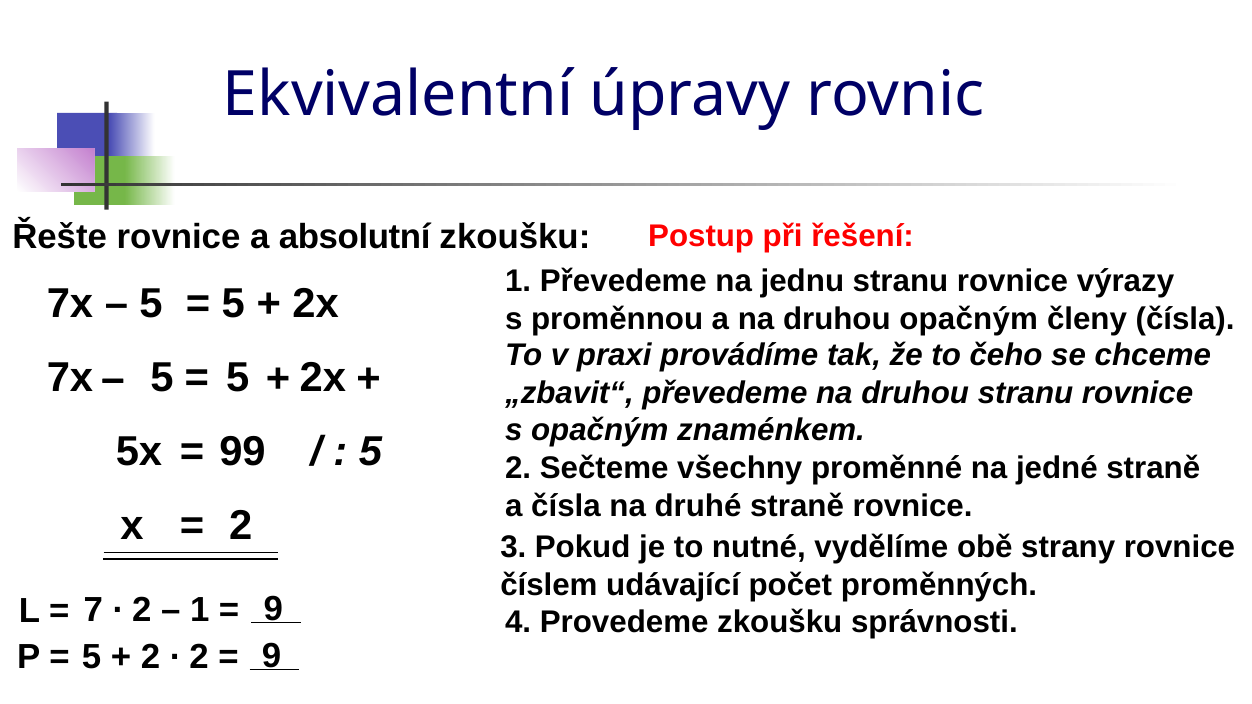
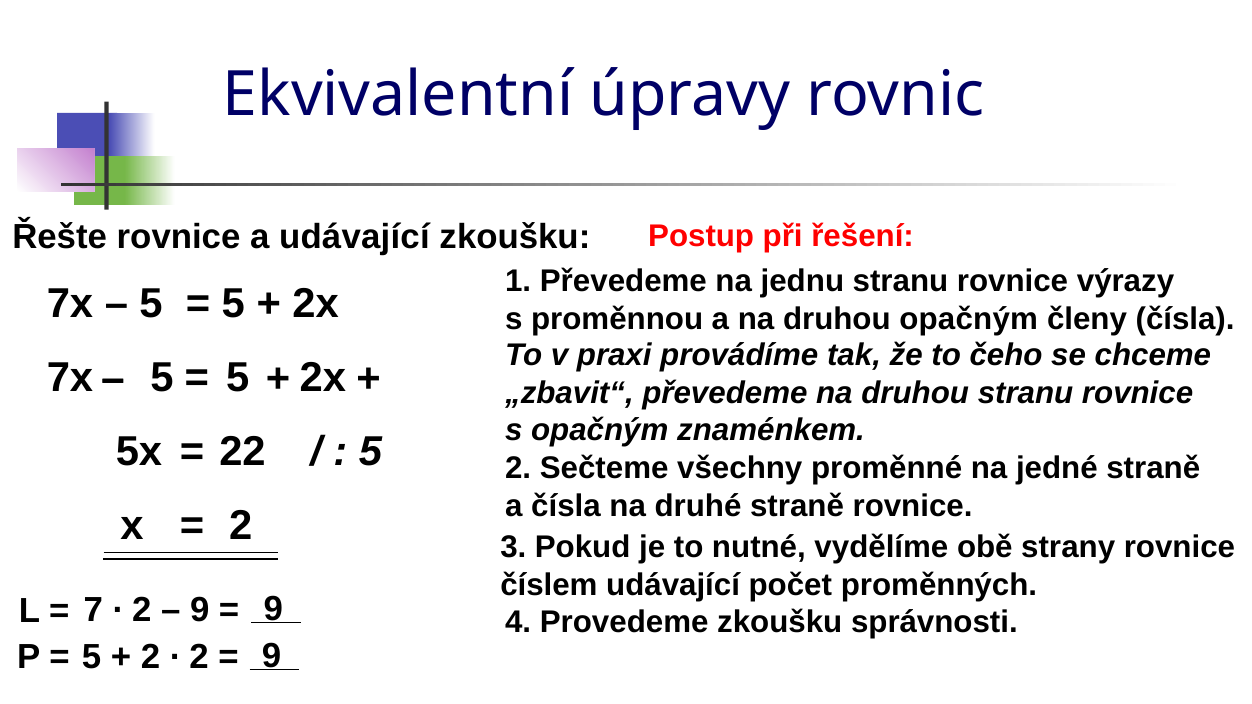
a absolutní: absolutní -> udávající
99: 99 -> 22
1 at (200, 610): 1 -> 9
